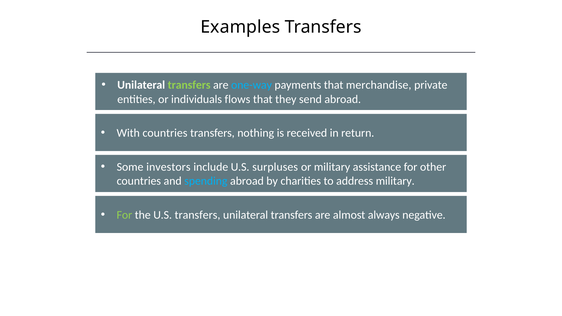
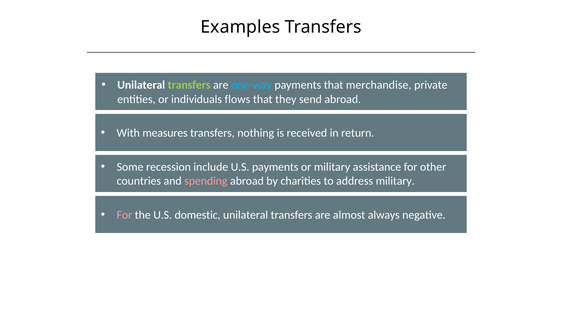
With countries: countries -> measures
investors: investors -> recession
U.S surpluses: surpluses -> payments
spending colour: light blue -> pink
For at (124, 215) colour: light green -> pink
U.S transfers: transfers -> domestic
